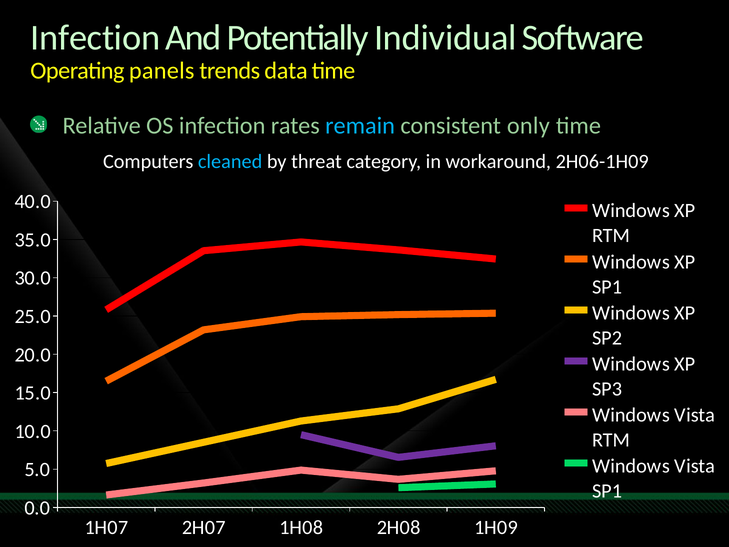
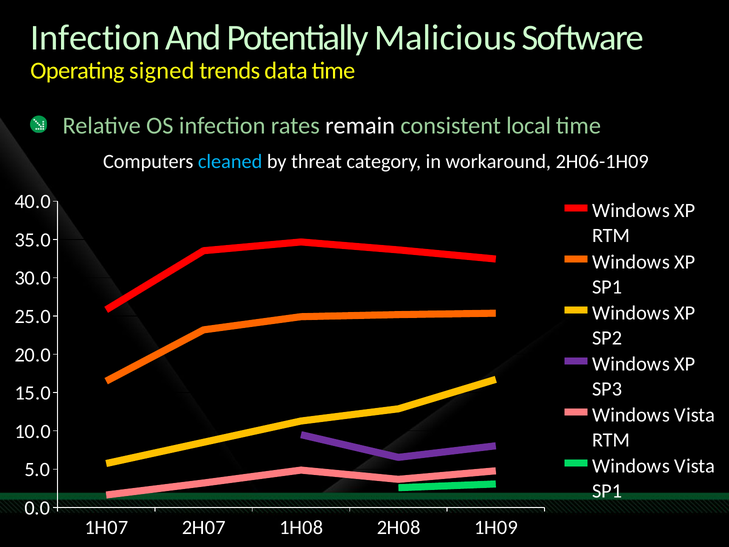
Individual: Individual -> Malicious
panels: panels -> signed
remain colour: light blue -> white
only: only -> local
